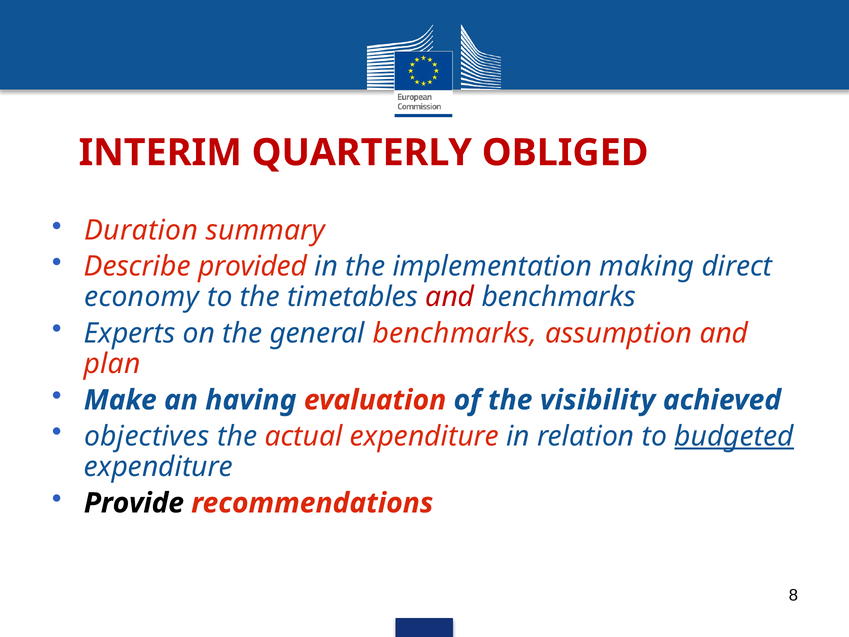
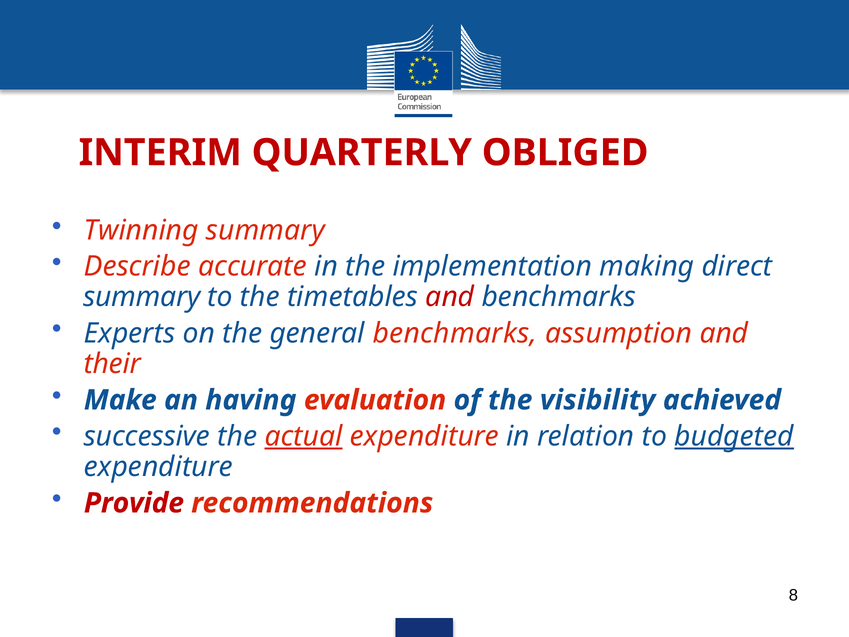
Duration: Duration -> Twinning
provided: provided -> accurate
economy at (142, 297): economy -> summary
plan: plan -> their
objectives: objectives -> successive
actual underline: none -> present
Provide colour: black -> red
